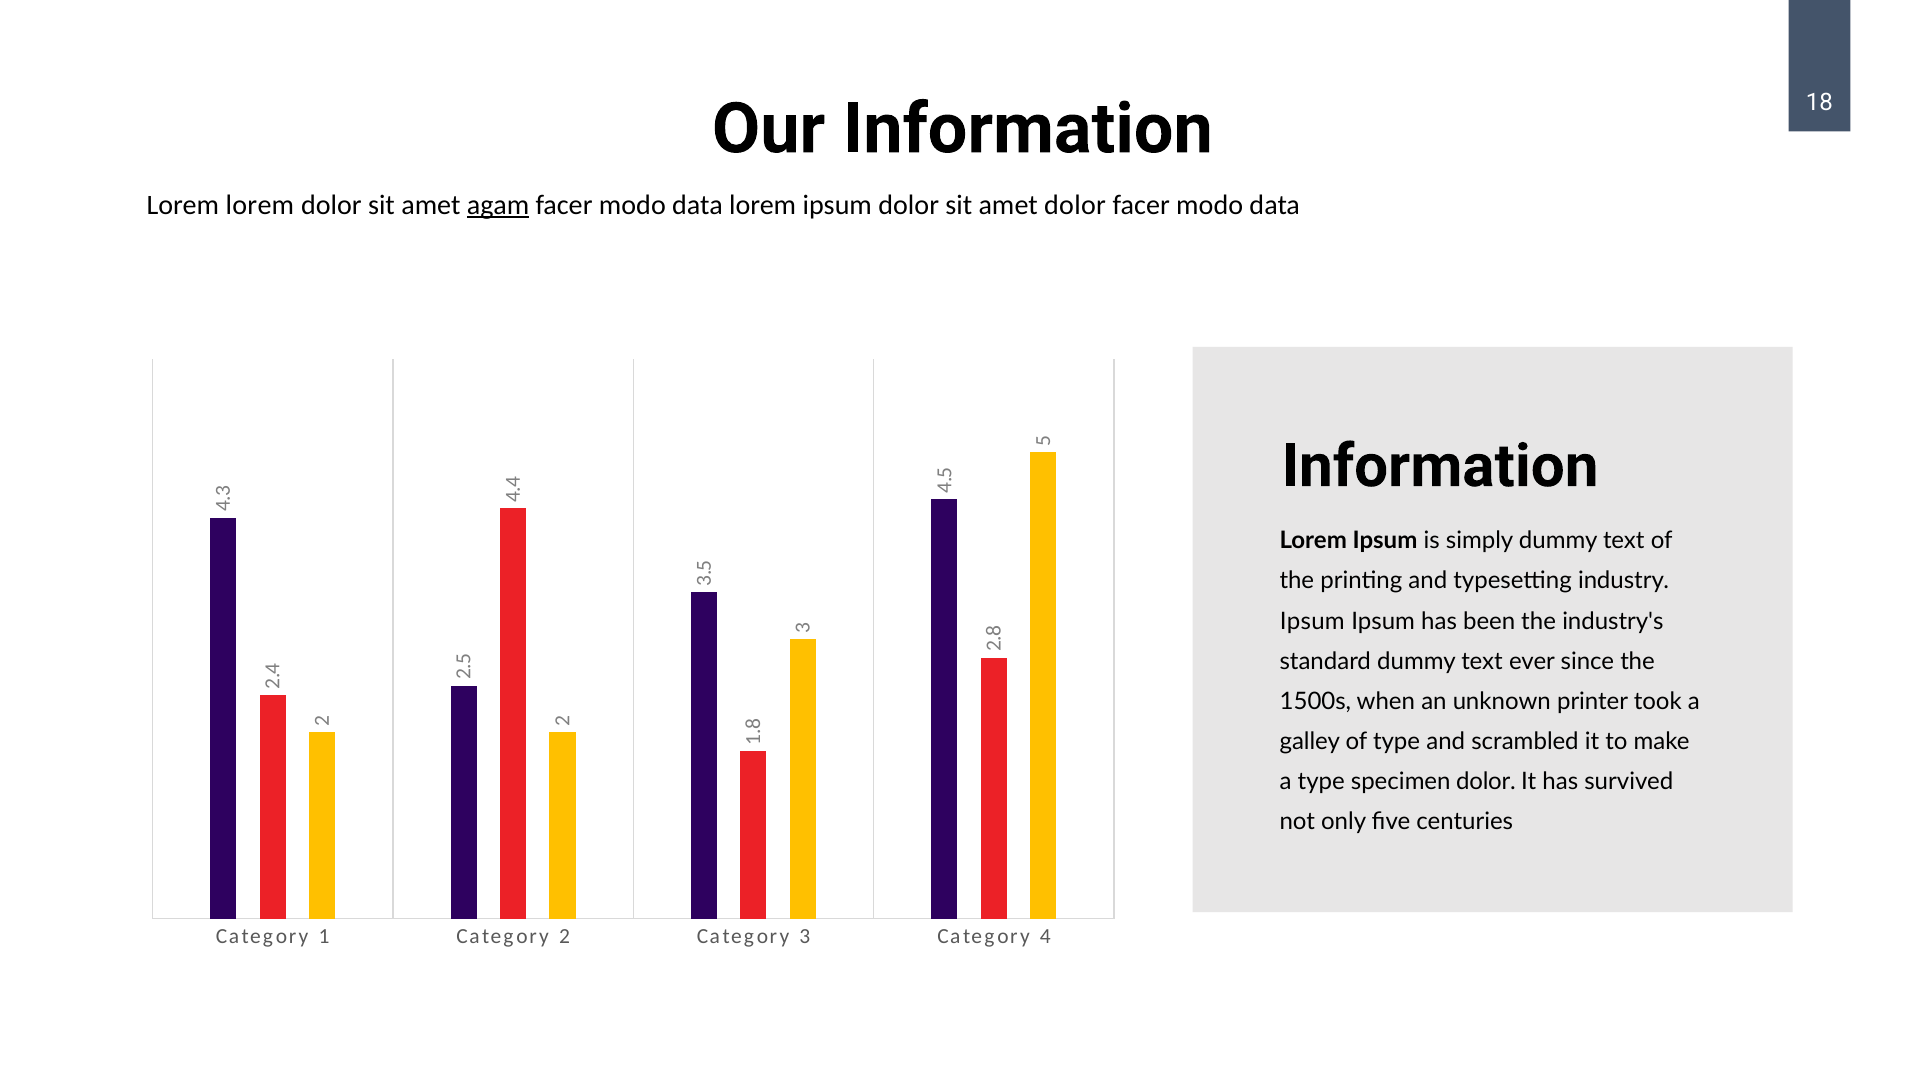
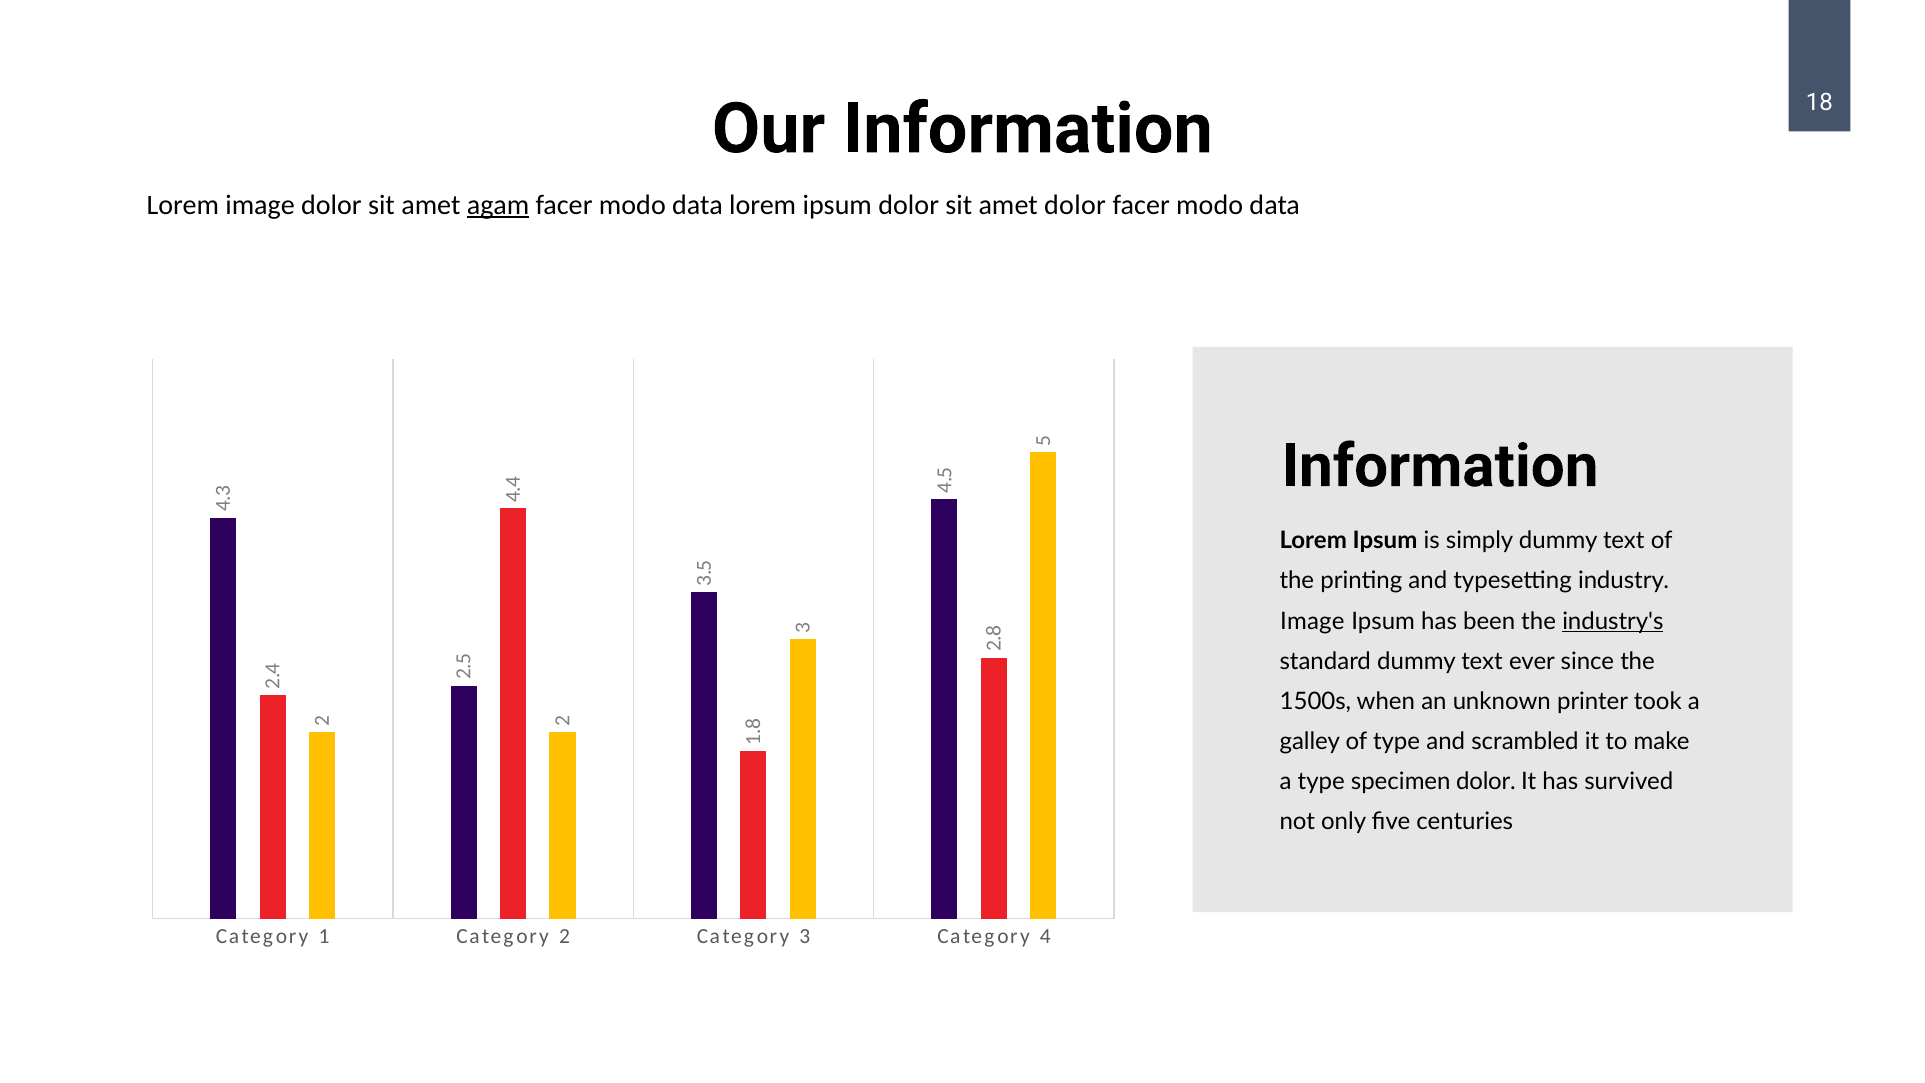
Lorem lorem: lorem -> image
Ipsum at (1312, 621): Ipsum -> Image
industry's underline: none -> present
